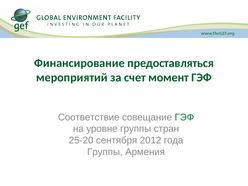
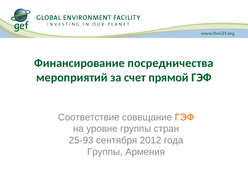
предоставляться: предоставляться -> посредничества
момент: момент -> прямой
ГЭФ at (184, 117) colour: green -> orange
25-20: 25-20 -> 25-93
